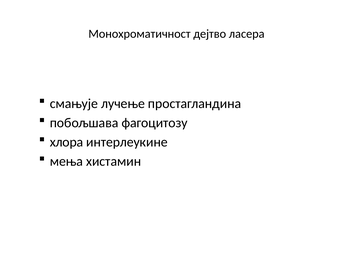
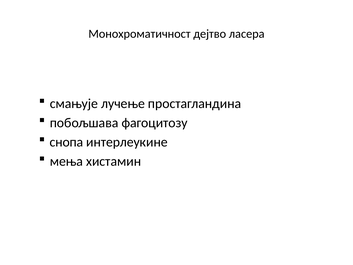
хлора: хлора -> снопа
